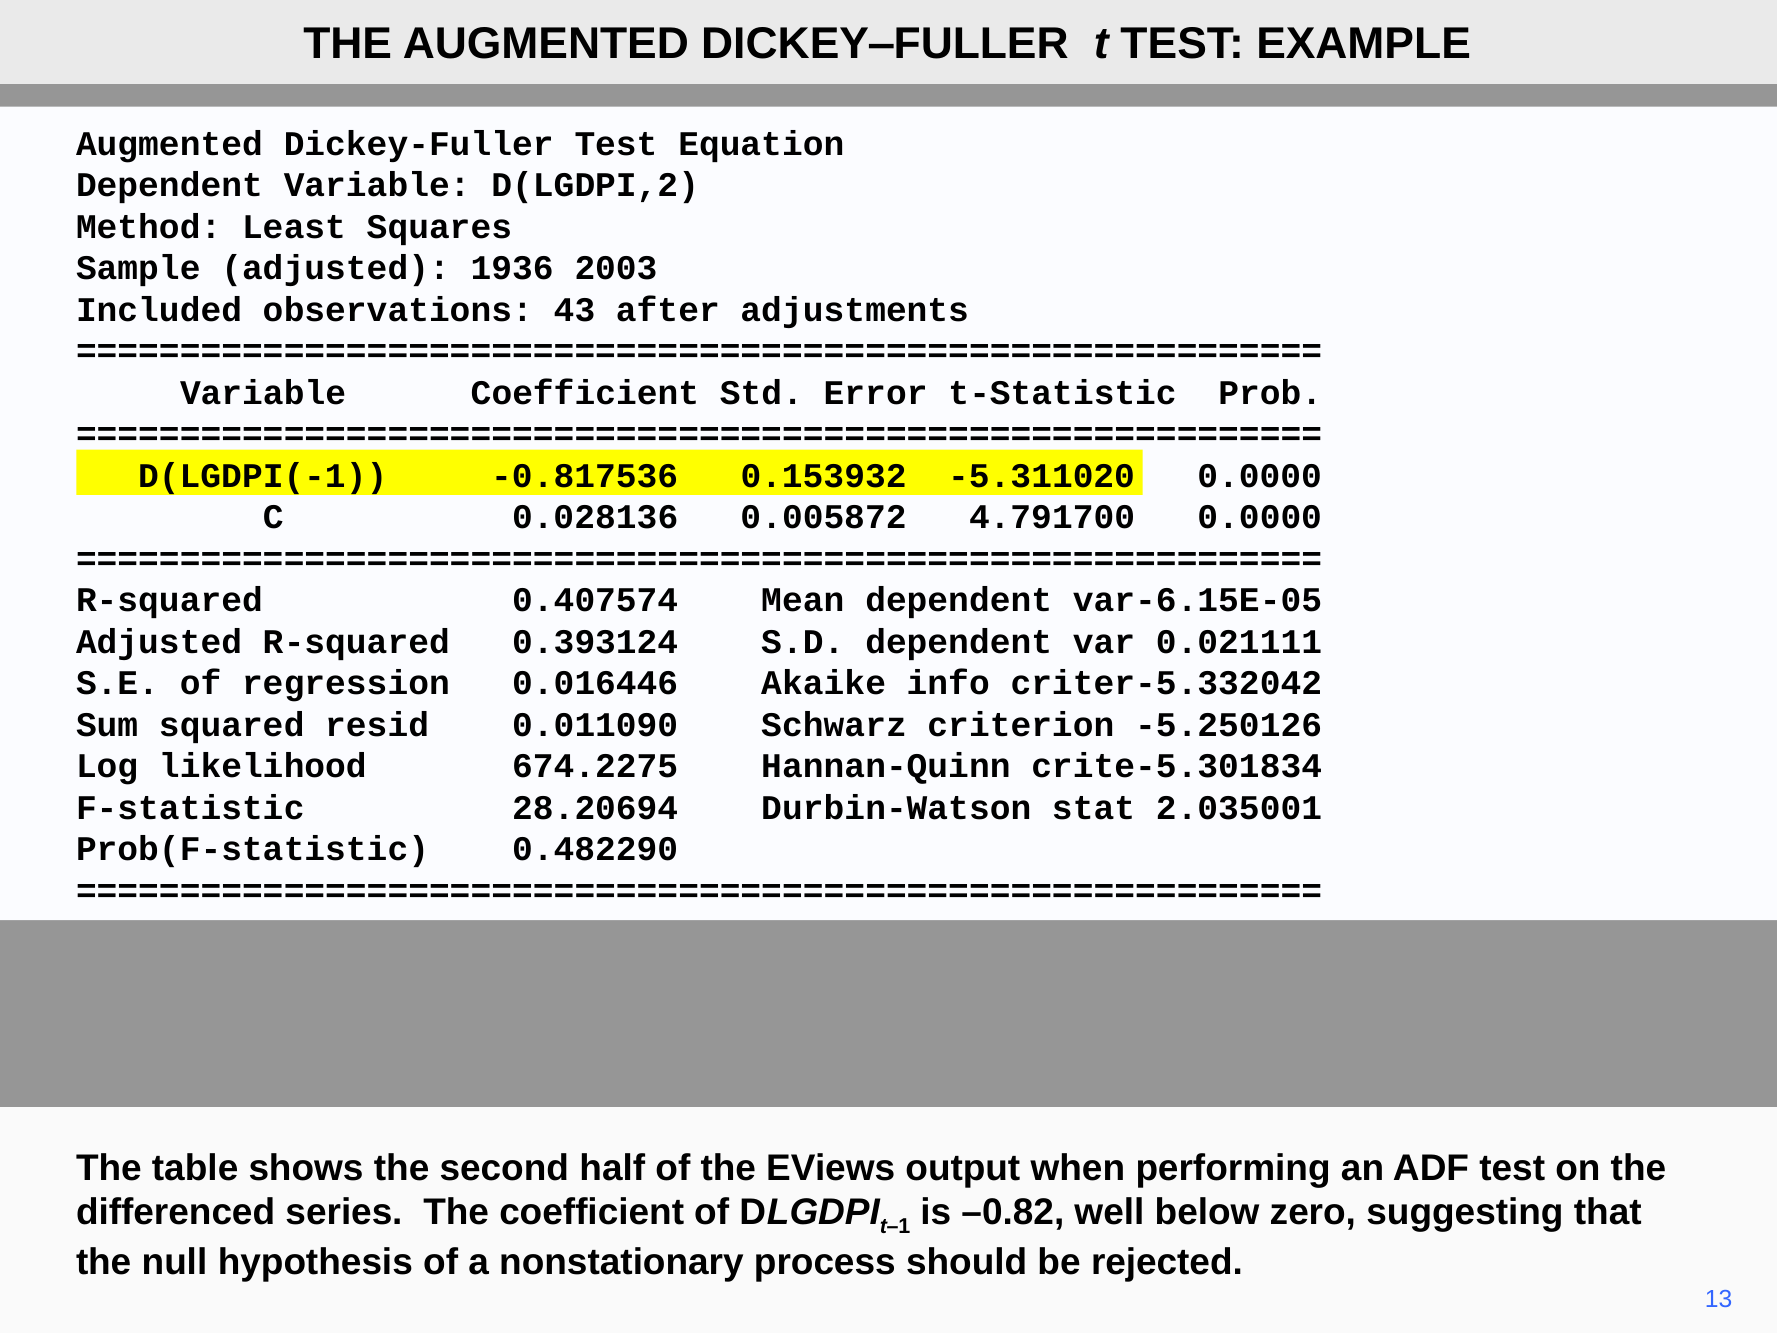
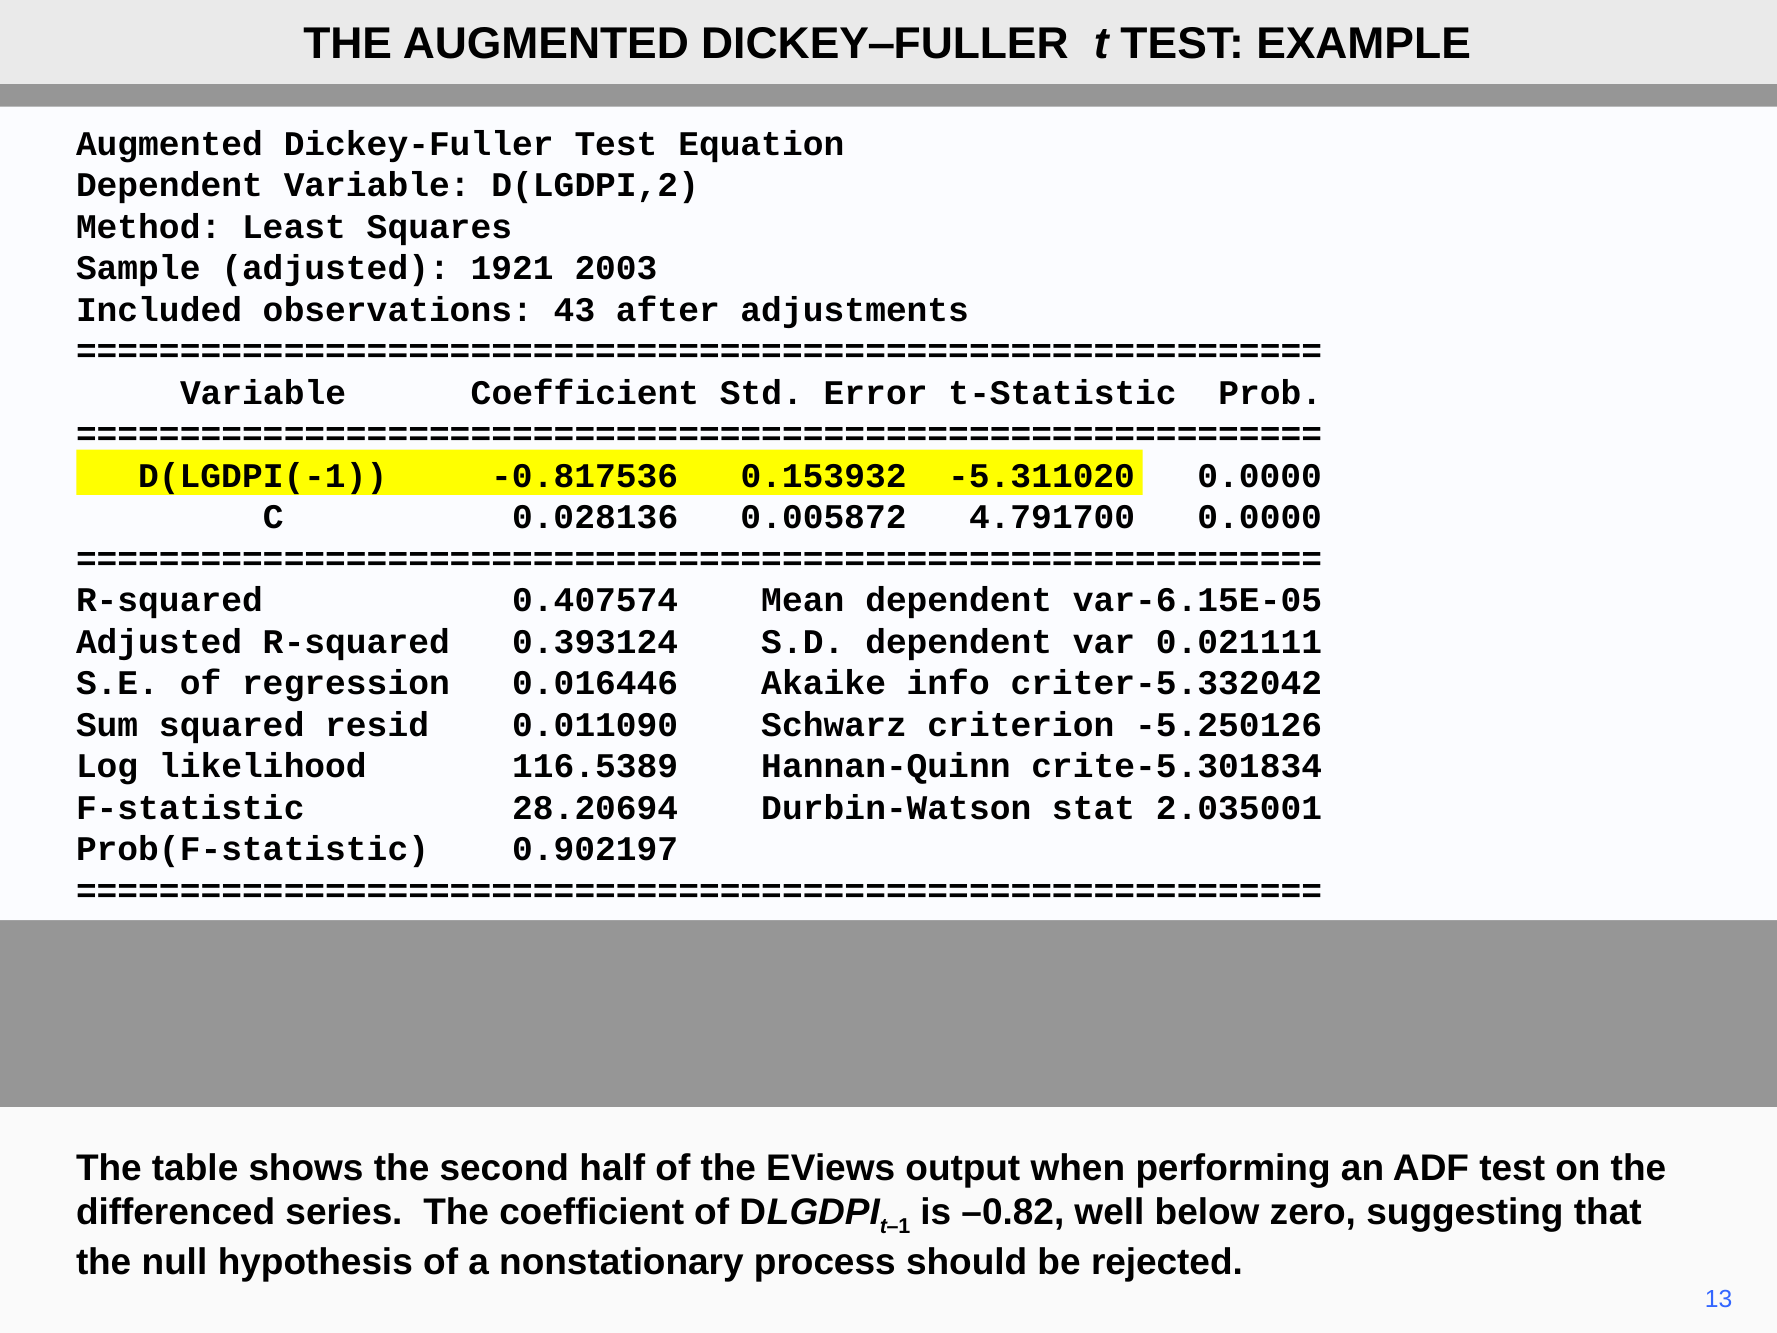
1936: 1936 -> 1921
674.2275: 674.2275 -> 116.5389
0.482290: 0.482290 -> 0.902197
